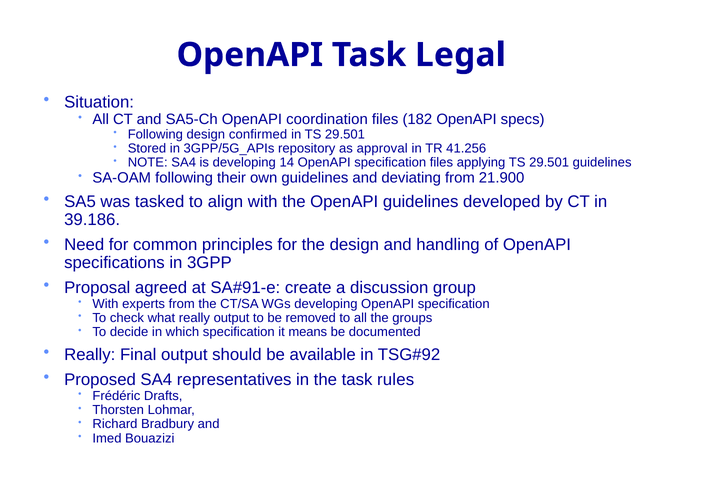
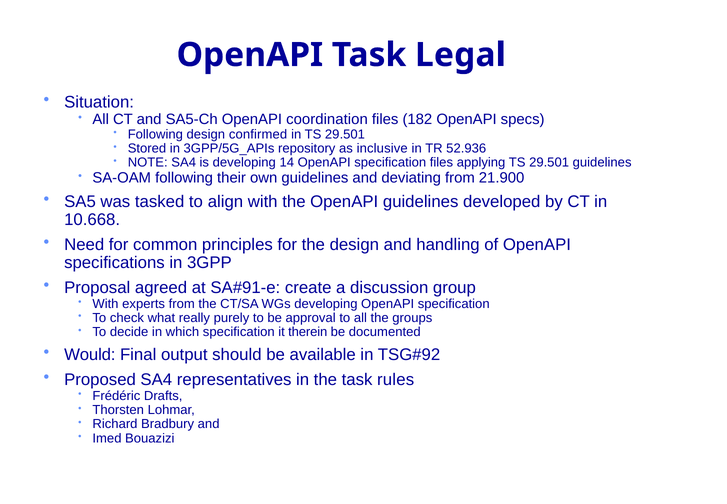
approval: approval -> inclusive
41.256: 41.256 -> 52.936
39.186: 39.186 -> 10.668
really output: output -> purely
removed: removed -> approval
means: means -> therein
Really at (90, 354): Really -> Would
